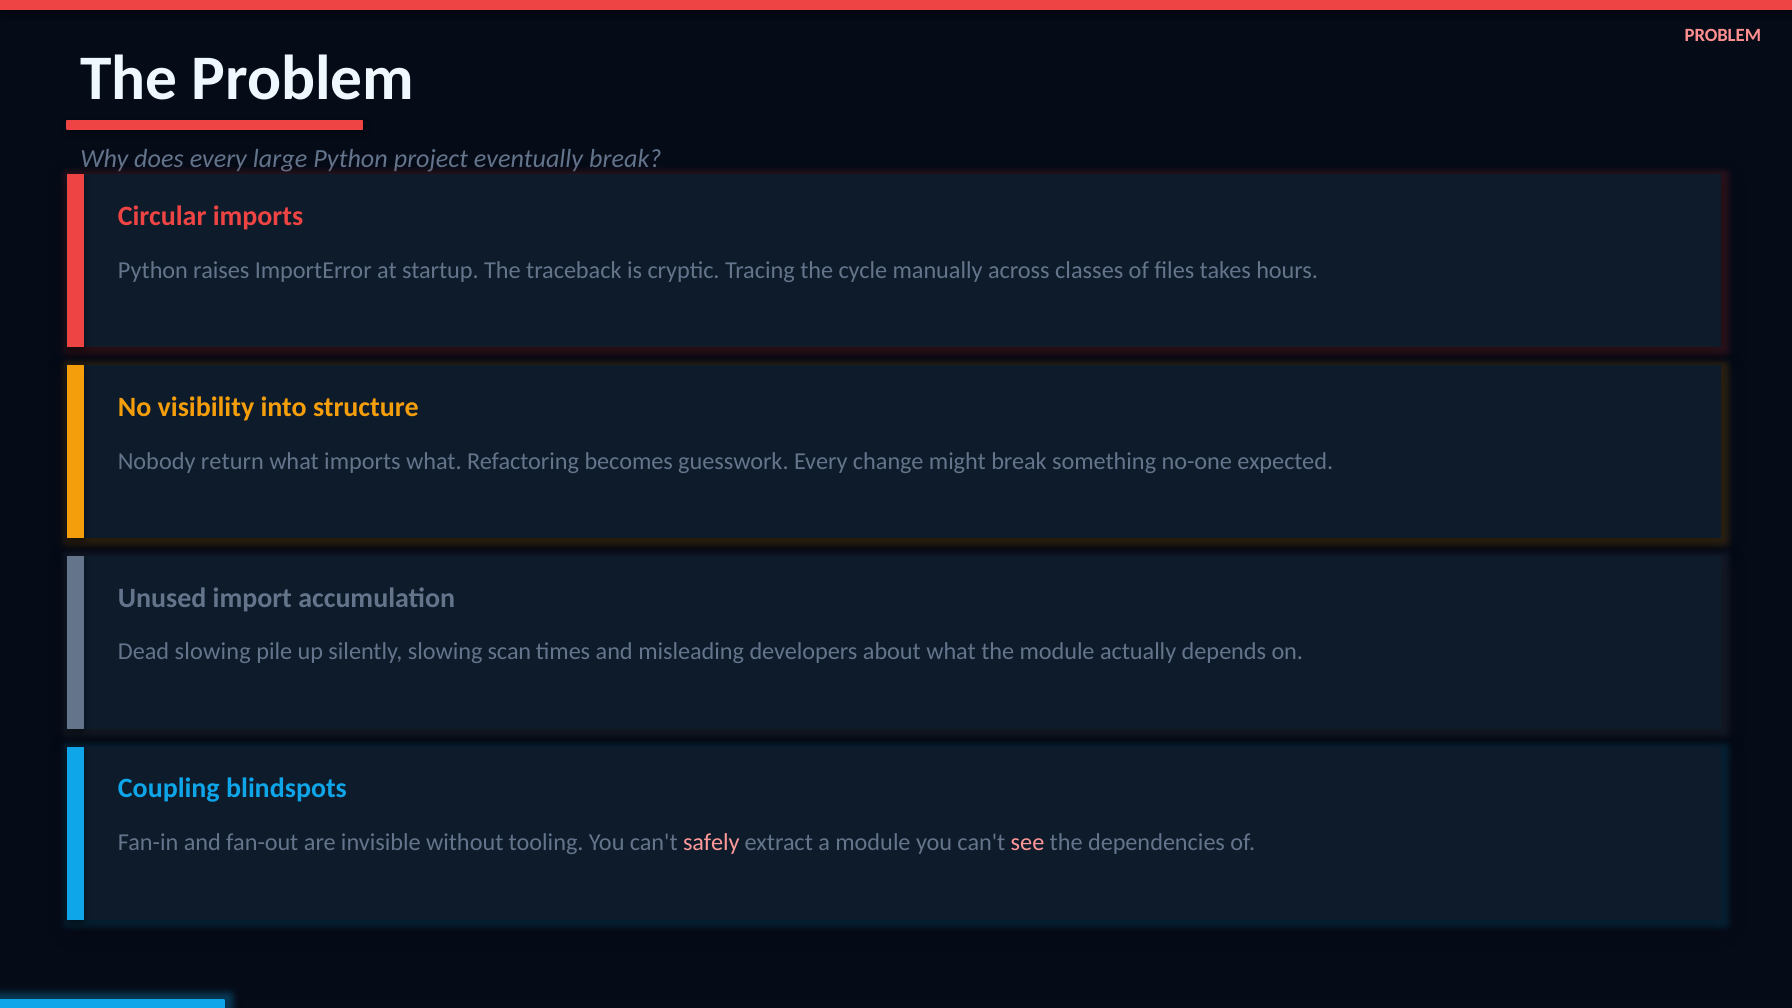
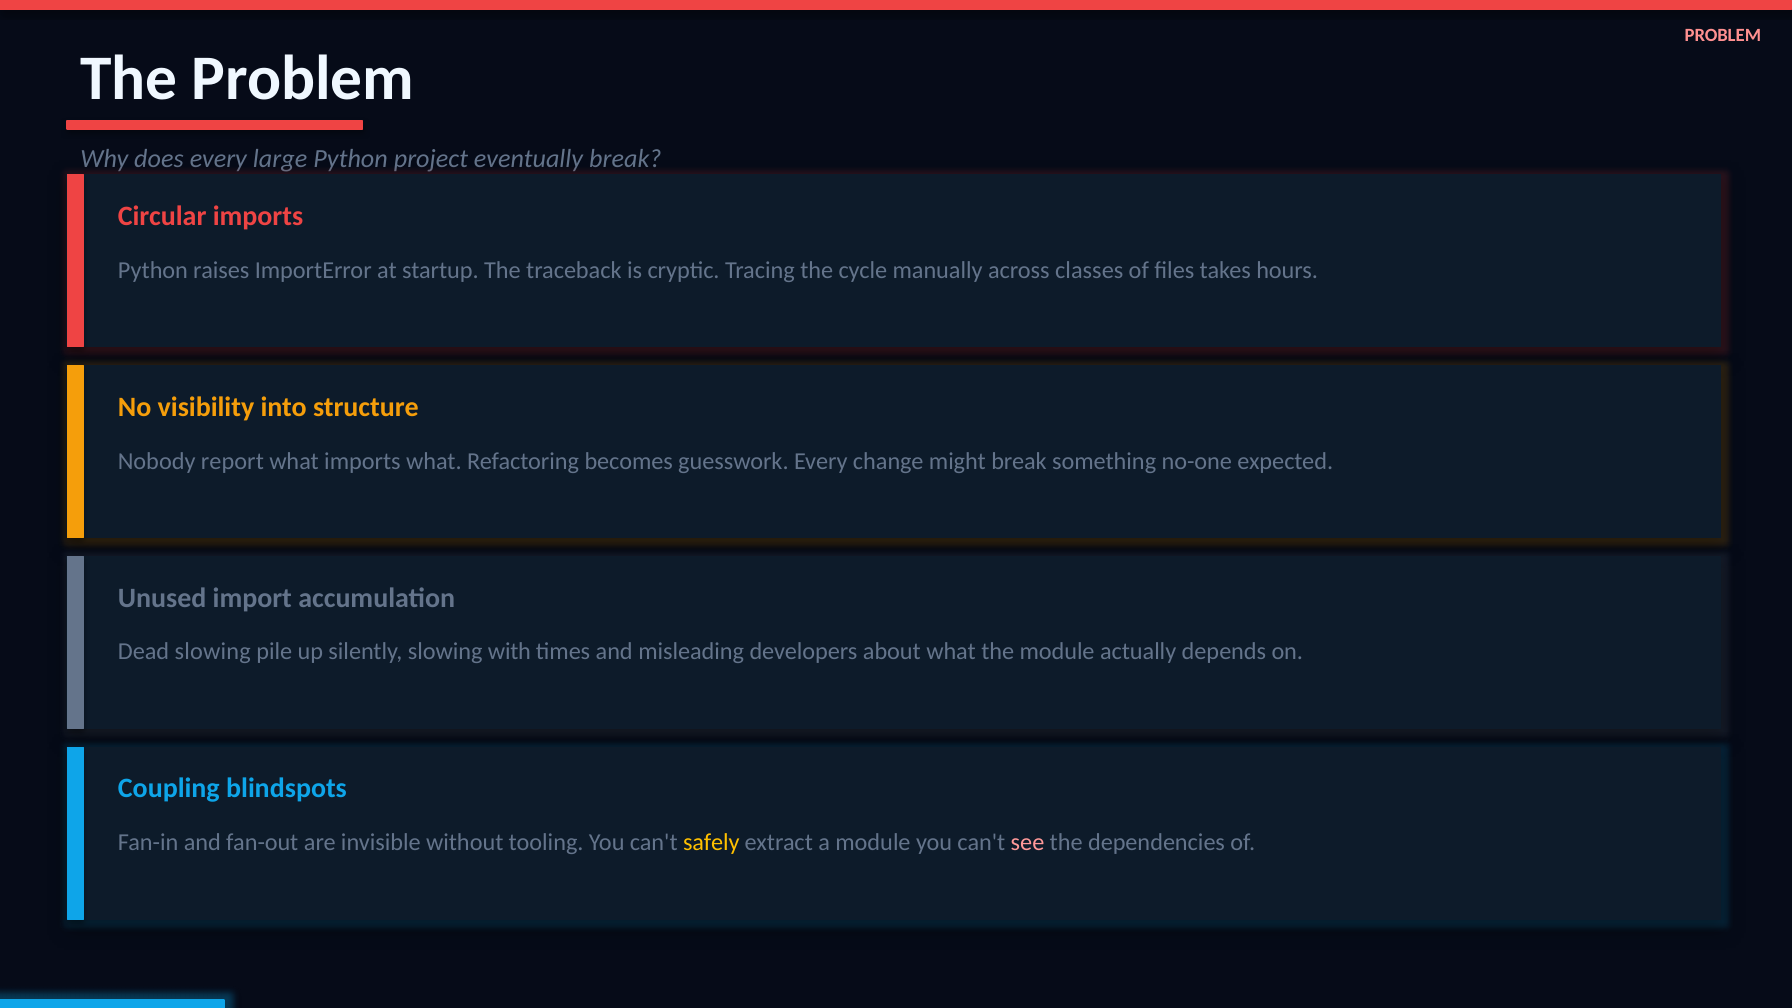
return: return -> report
scan: scan -> with
safely colour: pink -> yellow
